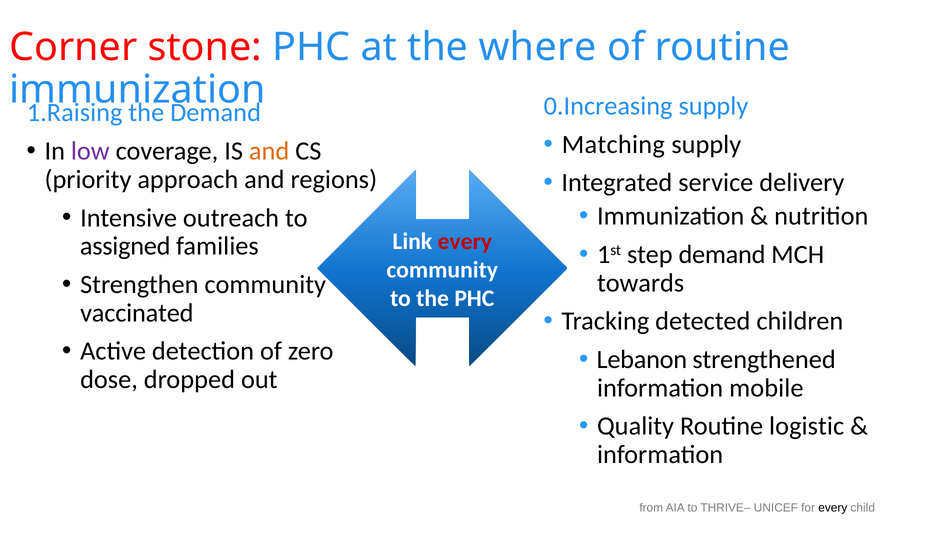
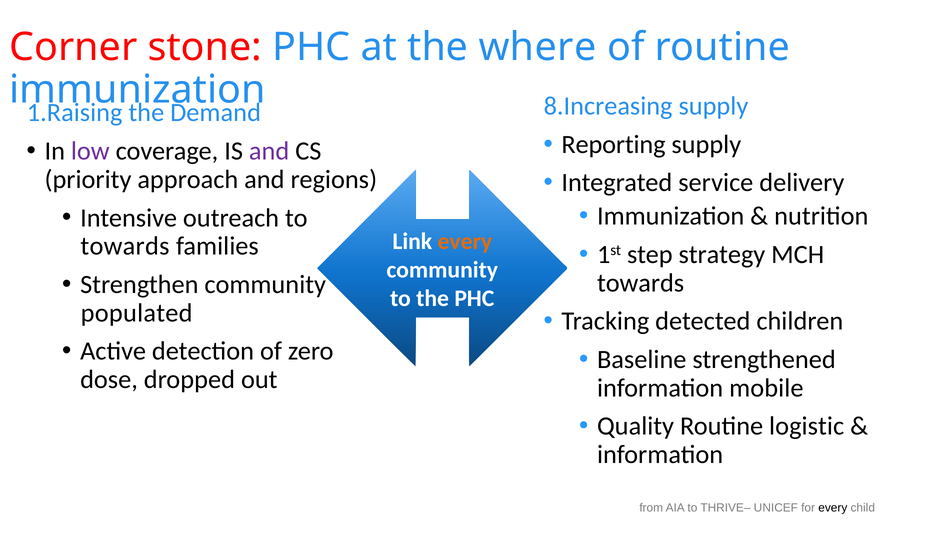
0.Increasing: 0.Increasing -> 8.Increasing
Matching: Matching -> Reporting
and at (269, 151) colour: orange -> purple
every at (465, 242) colour: red -> orange
assigned at (125, 246): assigned -> towards
step demand: demand -> strategy
vaccinated: vaccinated -> populated
Lebanon: Lebanon -> Baseline
